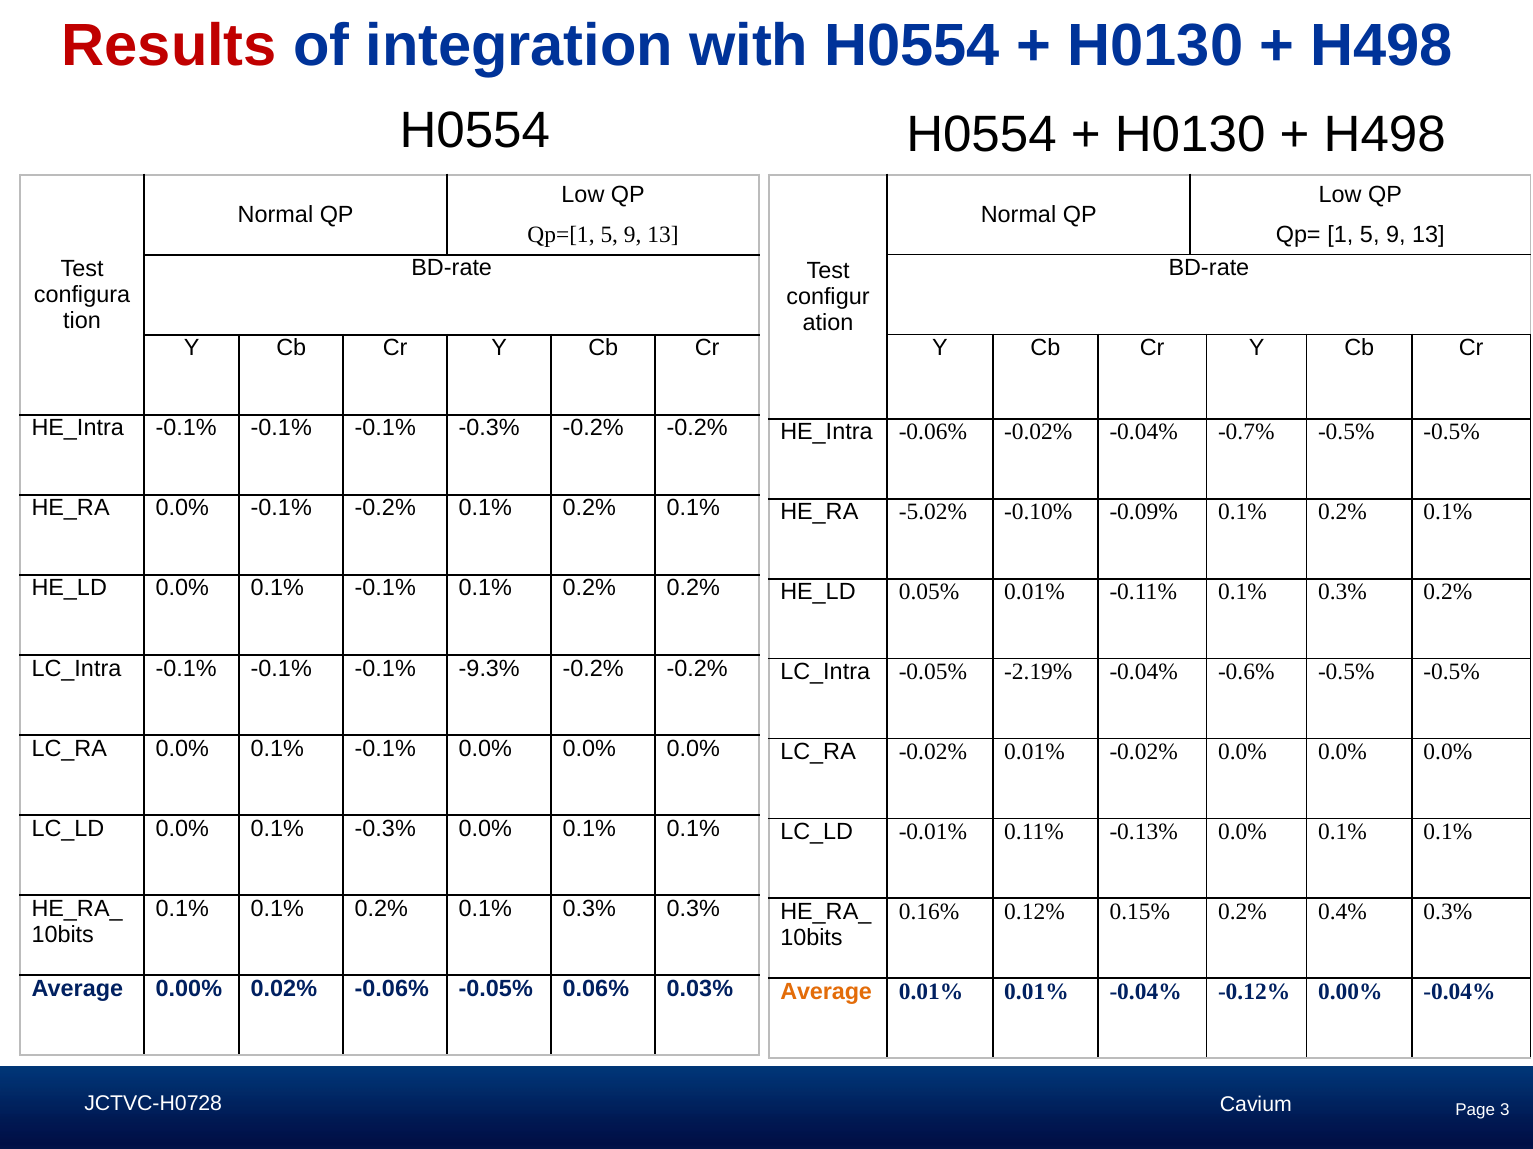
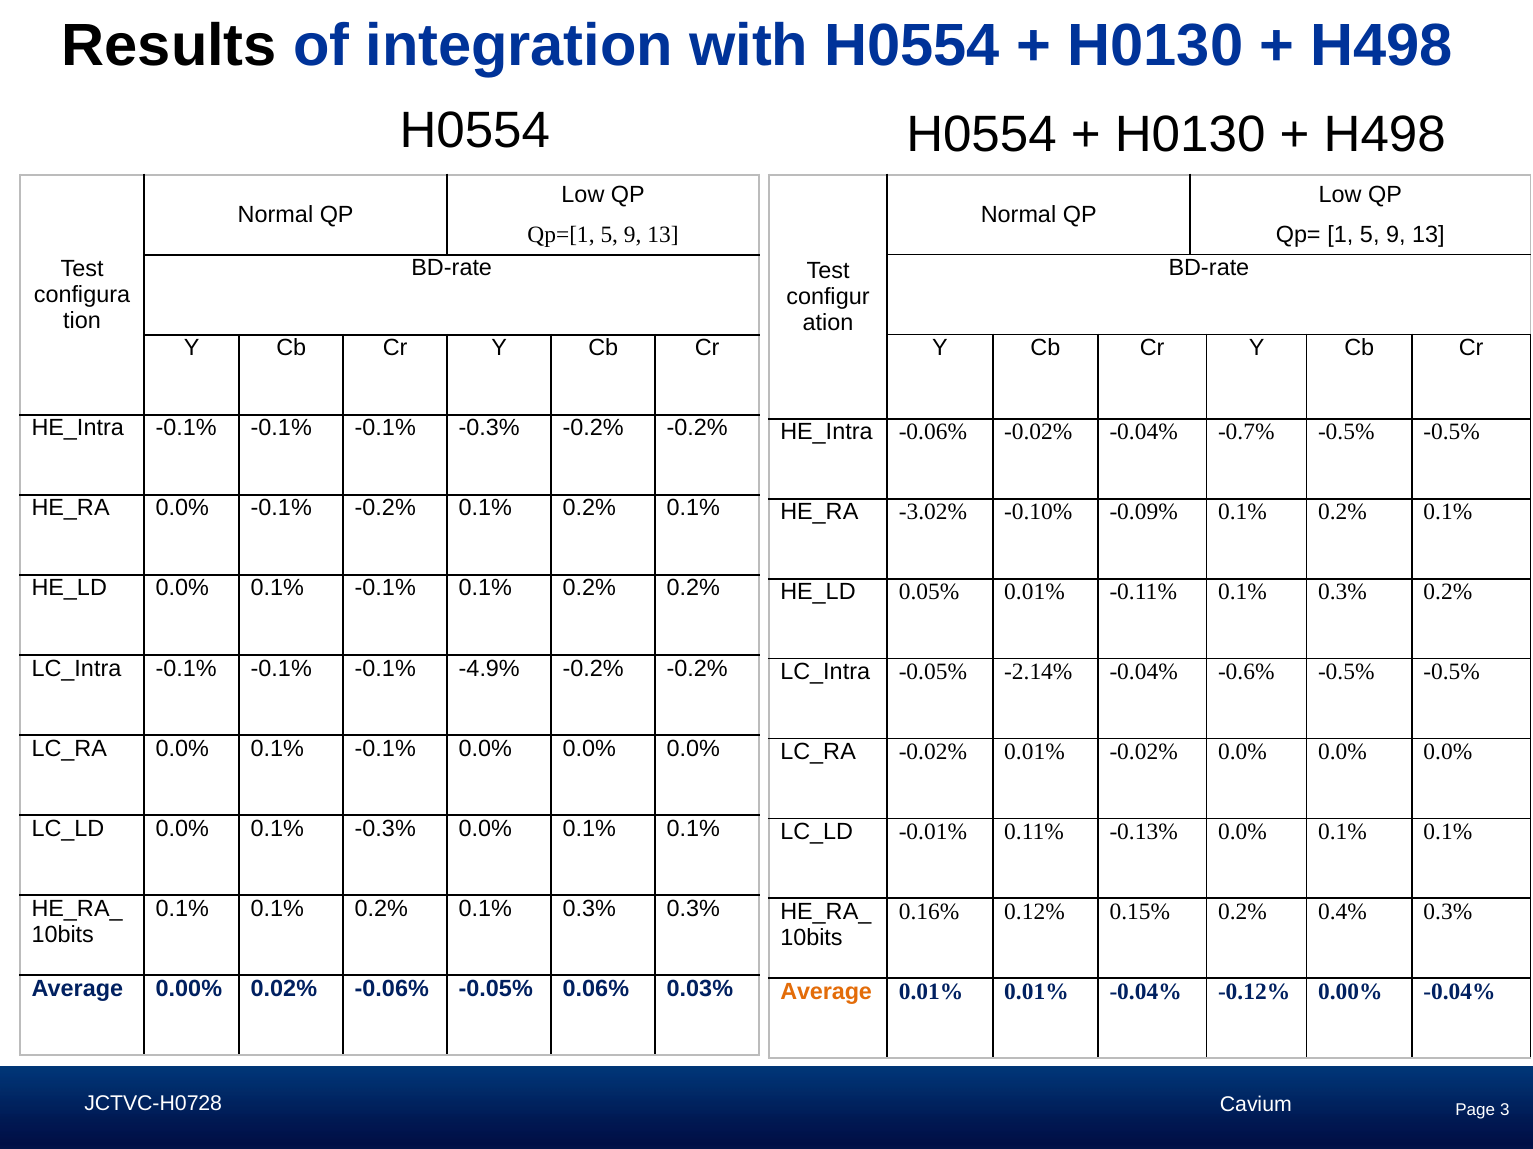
Results colour: red -> black
-5.02%: -5.02% -> -3.02%
-9.3%: -9.3% -> -4.9%
-2.19%: -2.19% -> -2.14%
